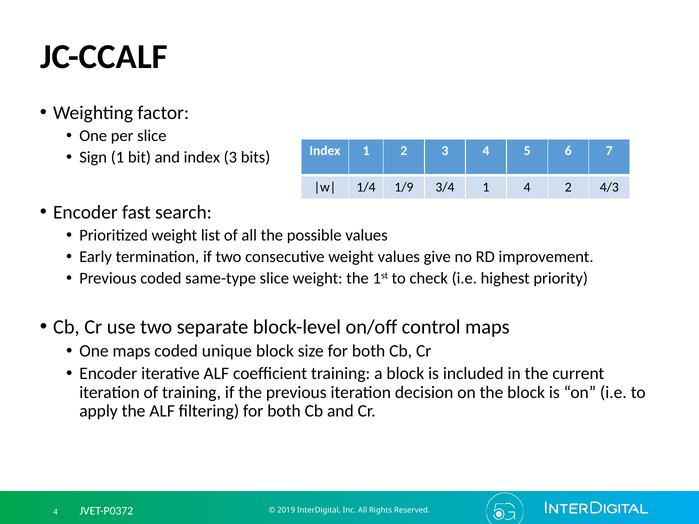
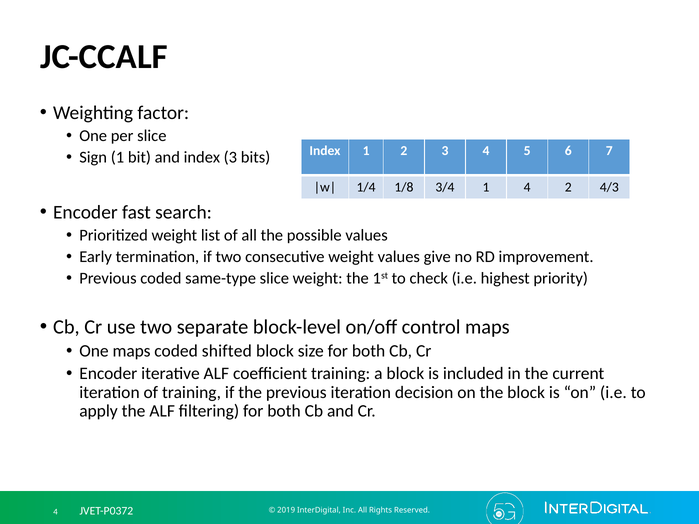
1/9: 1/9 -> 1/8
unique: unique -> shifted
